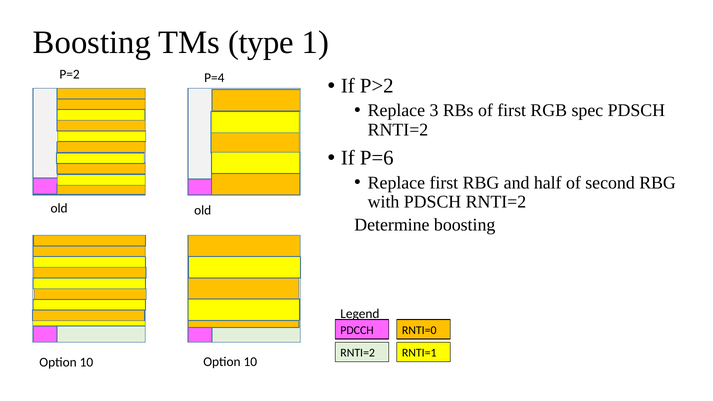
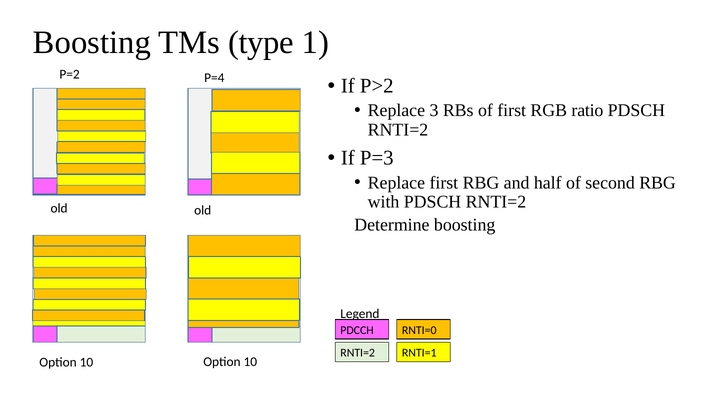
spec: spec -> ratio
P=6: P=6 -> P=3
